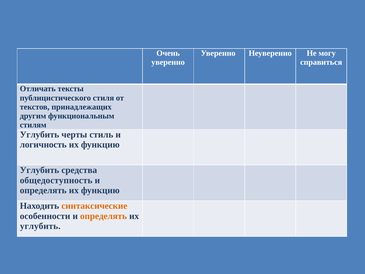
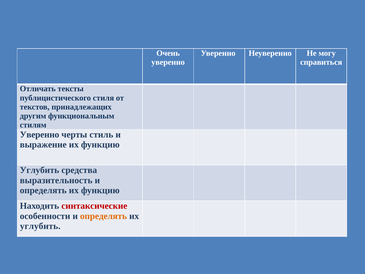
Углубить at (40, 134): Углубить -> Уверенно
логичность: логичность -> выражение
общедоступность: общедоступность -> выразительность
синтаксические colour: orange -> red
